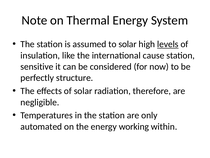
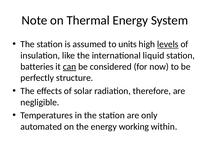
to solar: solar -> units
cause: cause -> liquid
sensitive: sensitive -> batteries
can underline: none -> present
